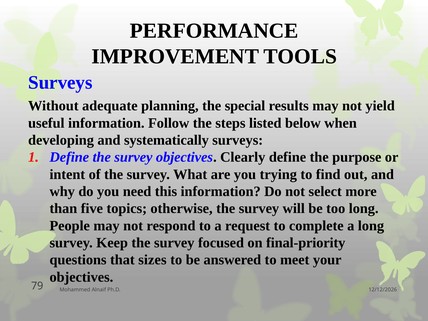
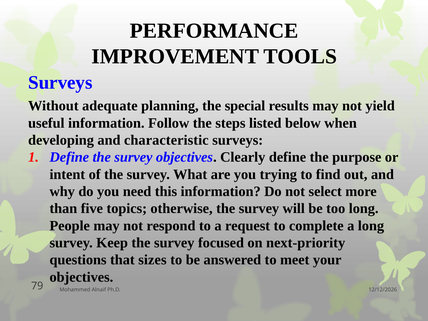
systematically: systematically -> characteristic
final-priority: final-priority -> next-priority
